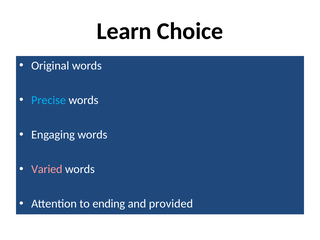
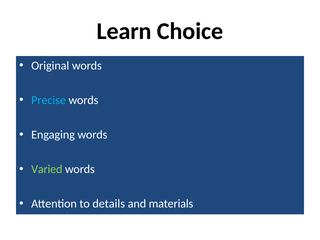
Varied colour: pink -> light green
ending: ending -> details
provided: provided -> materials
